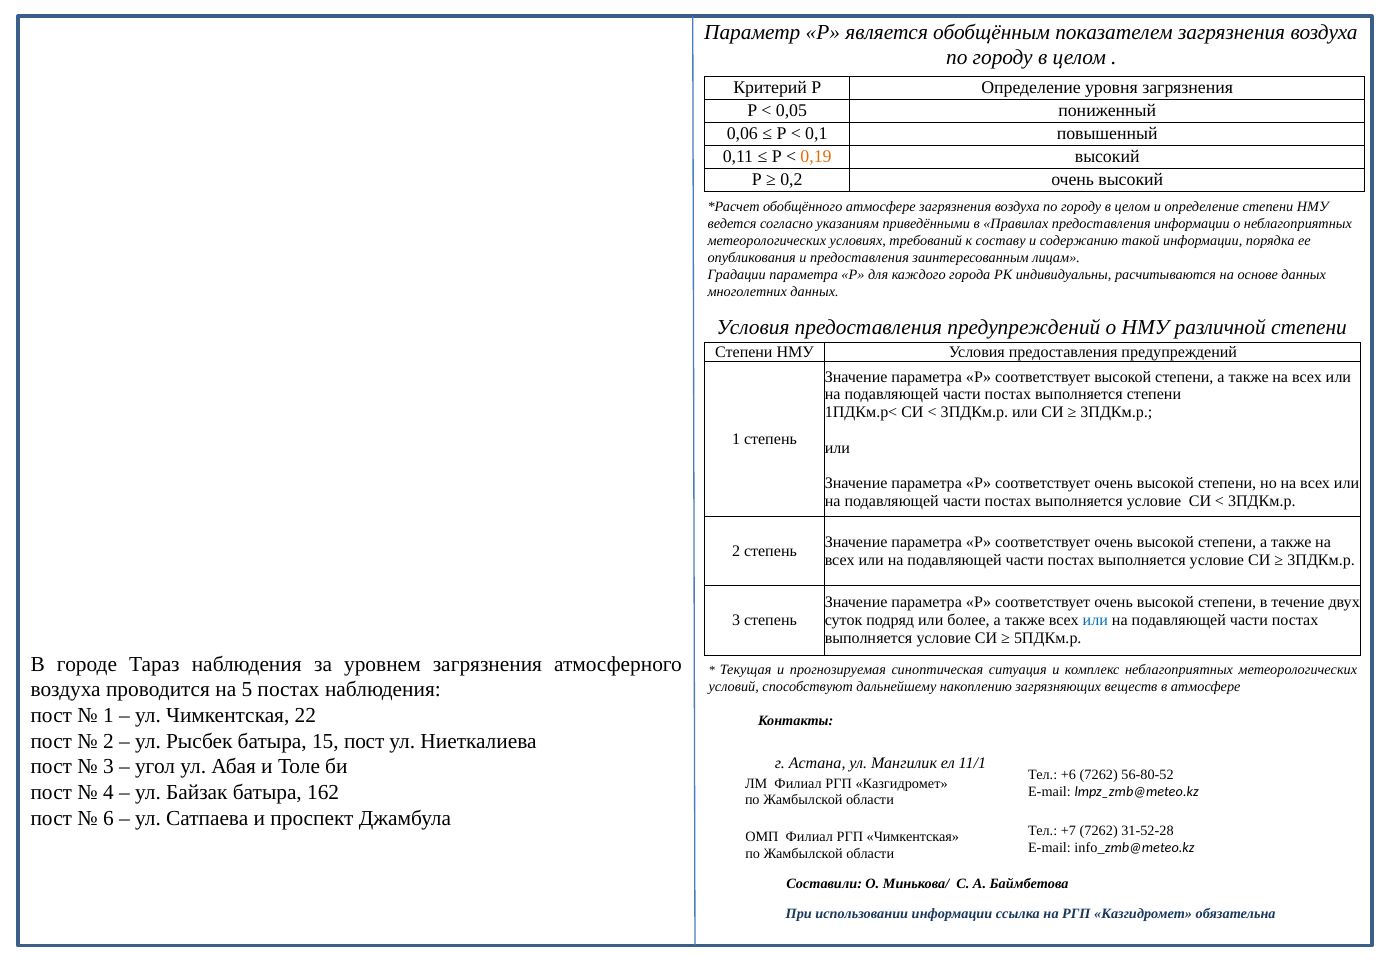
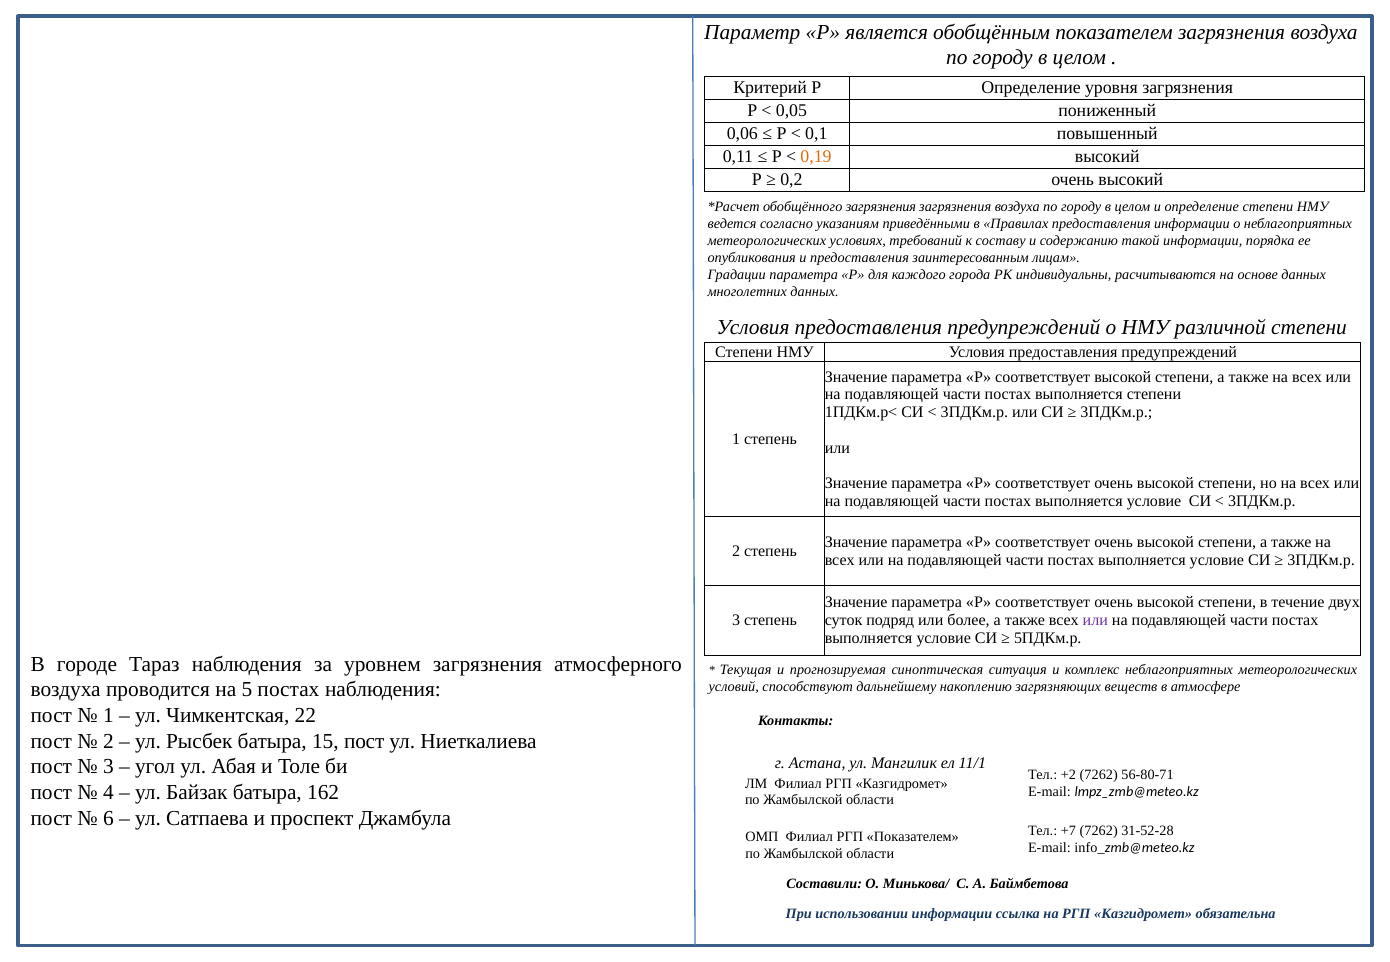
обобщённого атмосфере: атмосфере -> загрязнения
или at (1095, 621) colour: blue -> purple
+6: +6 -> +2
56-80-52: 56-80-52 -> 56-80-71
РГП Чимкентская: Чимкентская -> Показателем
